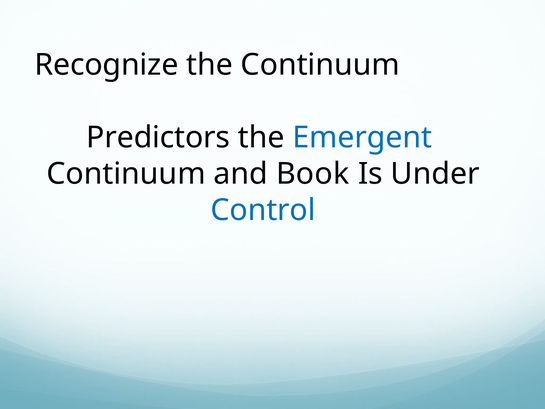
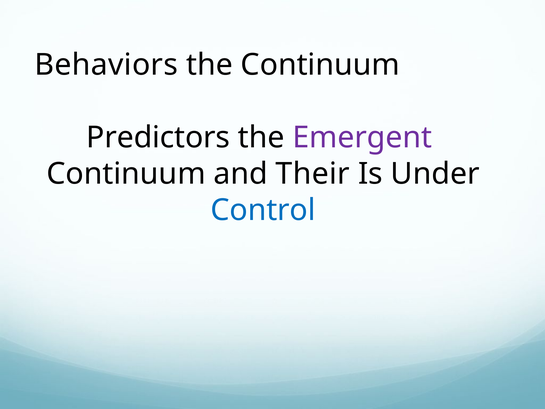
Recognize: Recognize -> Behaviors
Emergent colour: blue -> purple
Book: Book -> Their
